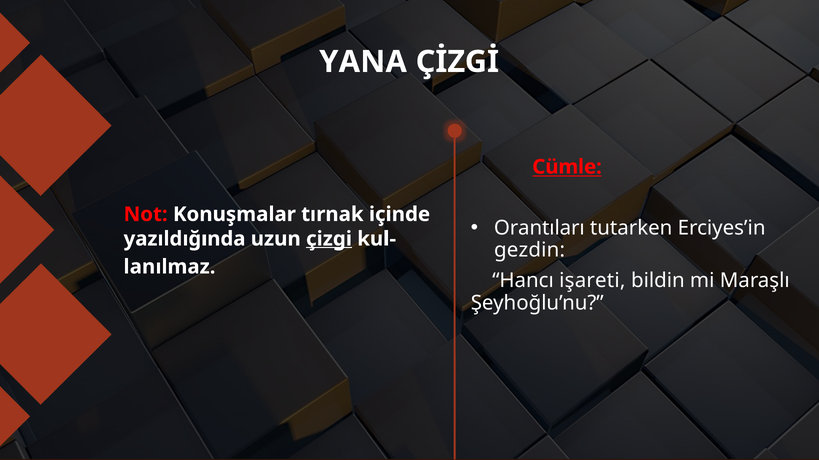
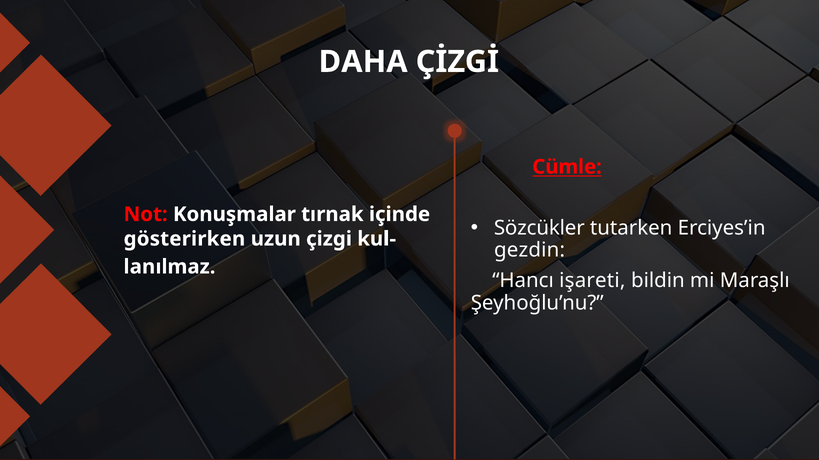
YANA: YANA -> DAHA
Orantıları: Orantıları -> Sözcükler
yazıldığında: yazıldığında -> gösterirken
çizgi underline: present -> none
